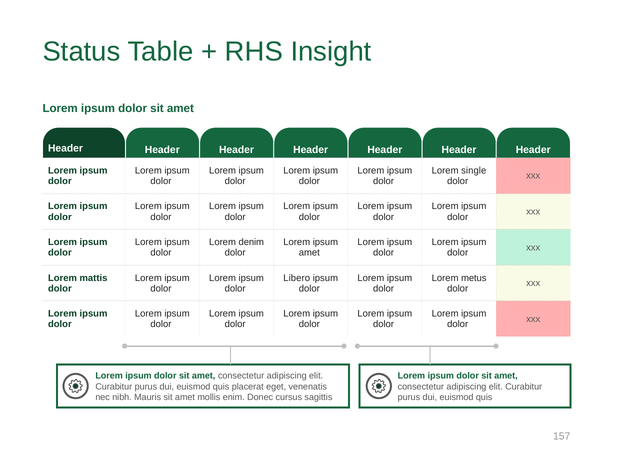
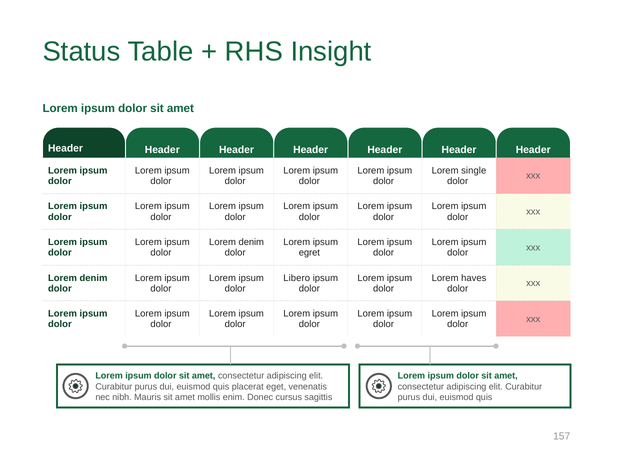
amet at (309, 252): amet -> egret
mattis at (93, 277): mattis -> denim
metus: metus -> haves
